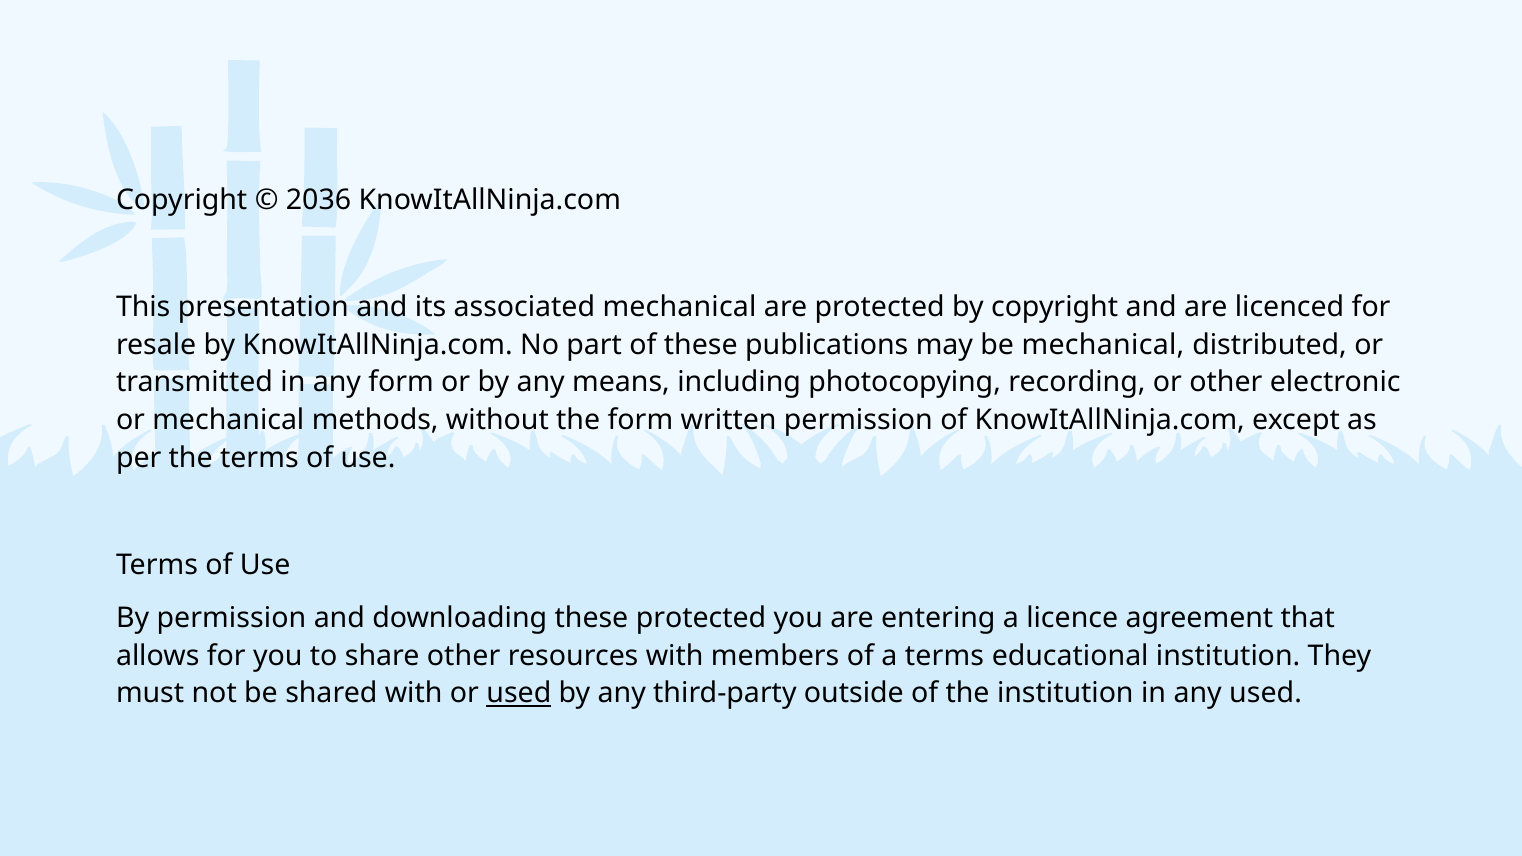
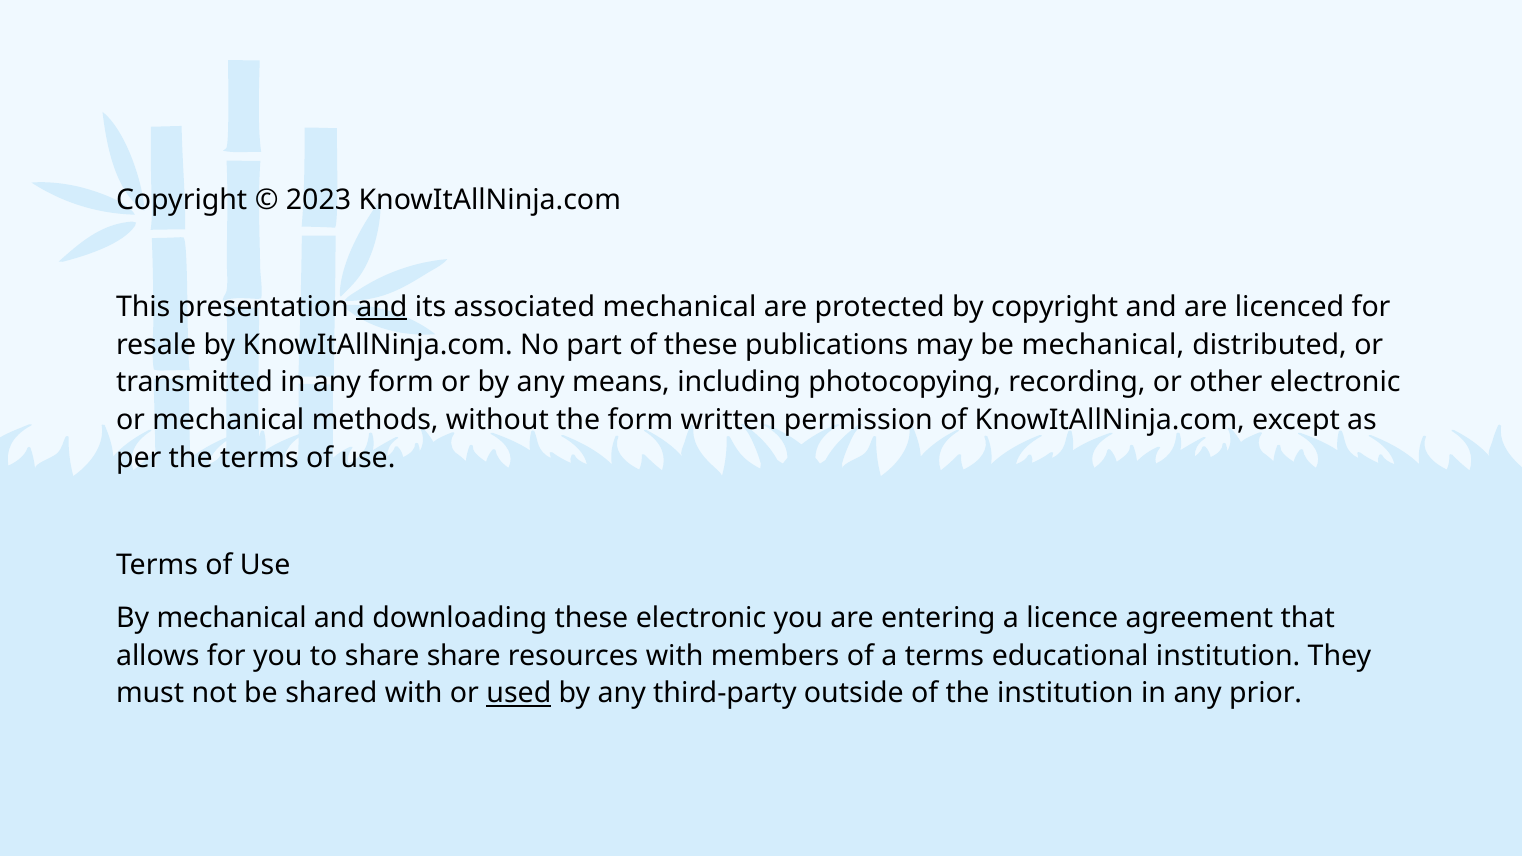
2036: 2036 -> 2023
and at (382, 307) underline: none -> present
By permission: permission -> mechanical
these protected: protected -> electronic
share other: other -> share
any used: used -> prior
